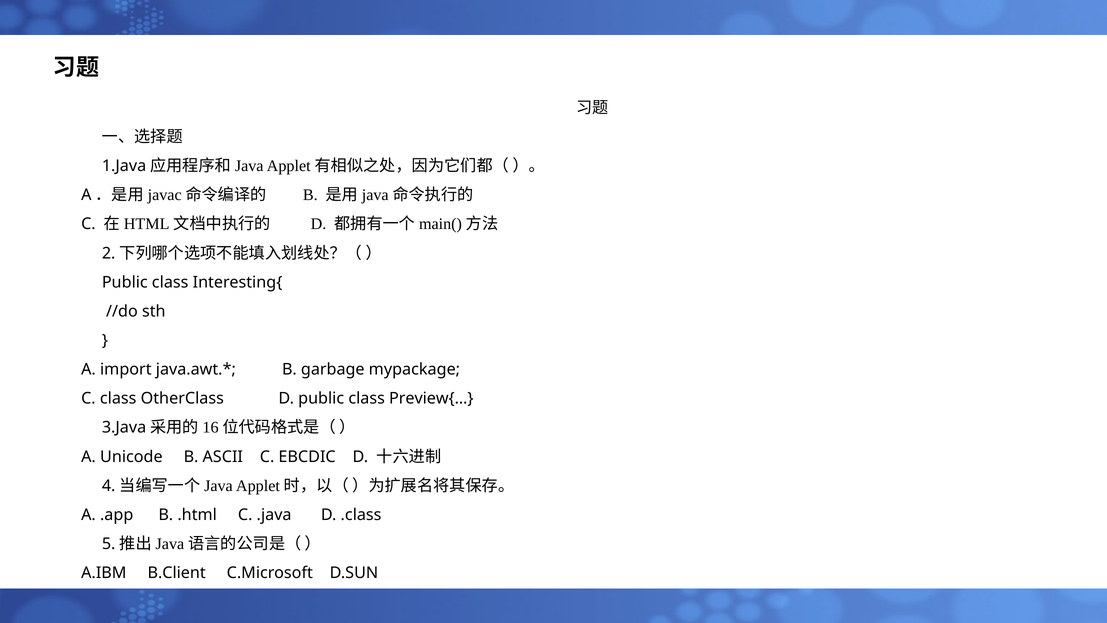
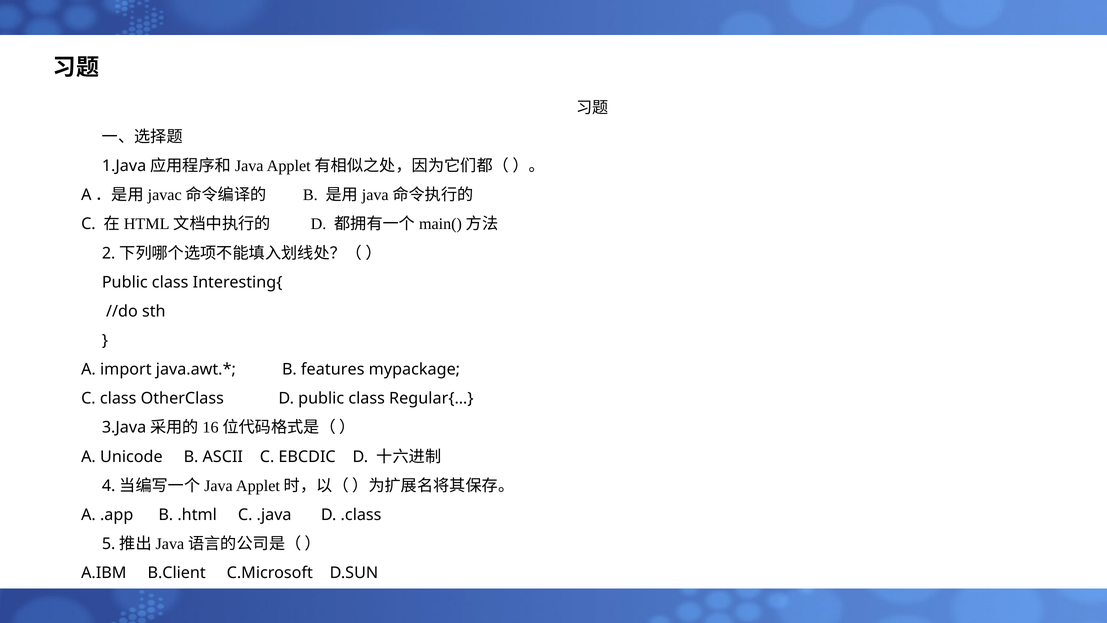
garbage: garbage -> features
Preview{…: Preview{… -> Regular{…
